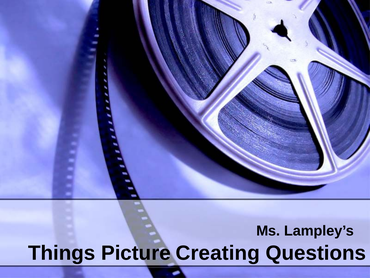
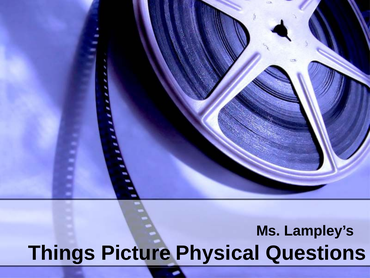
Creating: Creating -> Physical
